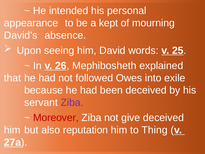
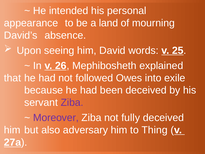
kept: kept -> land
Moreover colour: red -> purple
give: give -> fully
reputation: reputation -> adversary
